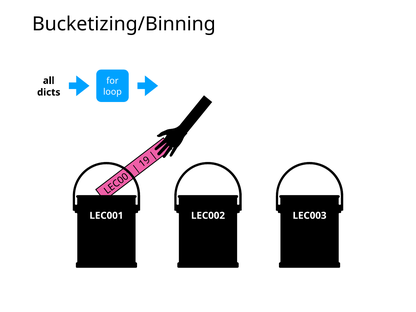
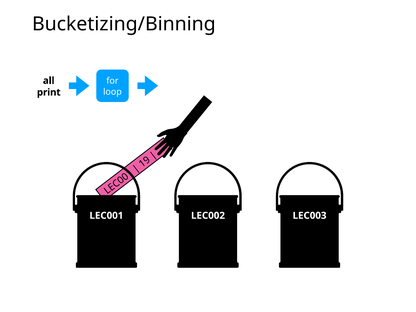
dicts: dicts -> print
